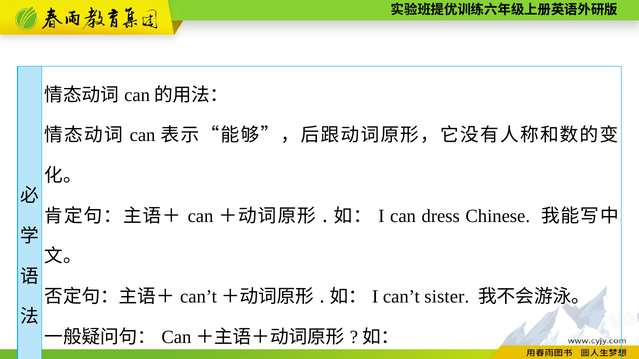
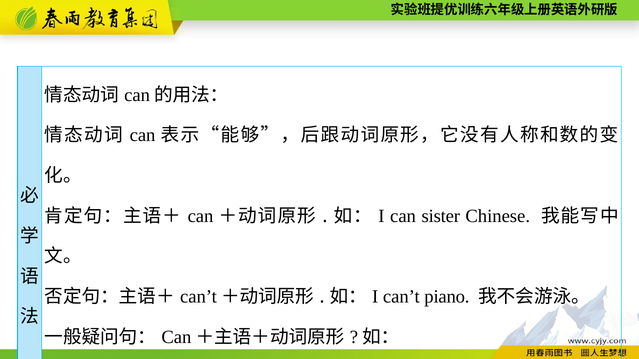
dress: dress -> sister
sister: sister -> piano
